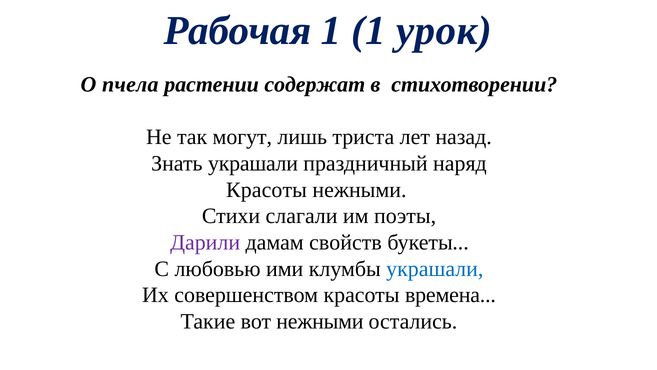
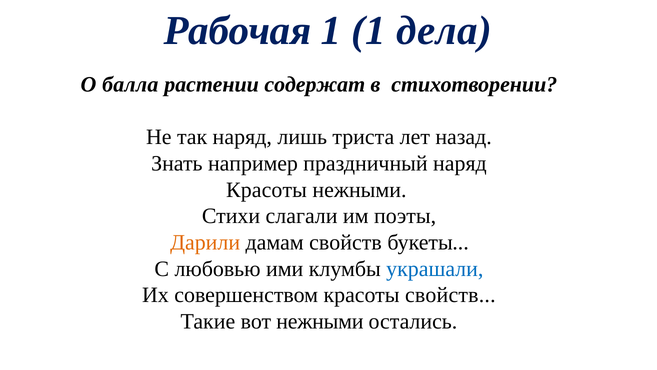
урок: урок -> дела
пчела: пчела -> балла
так могут: могут -> наряд
Знать украшали: украшали -> например
Дарили colour: purple -> orange
красоты времена: времена -> свойств
